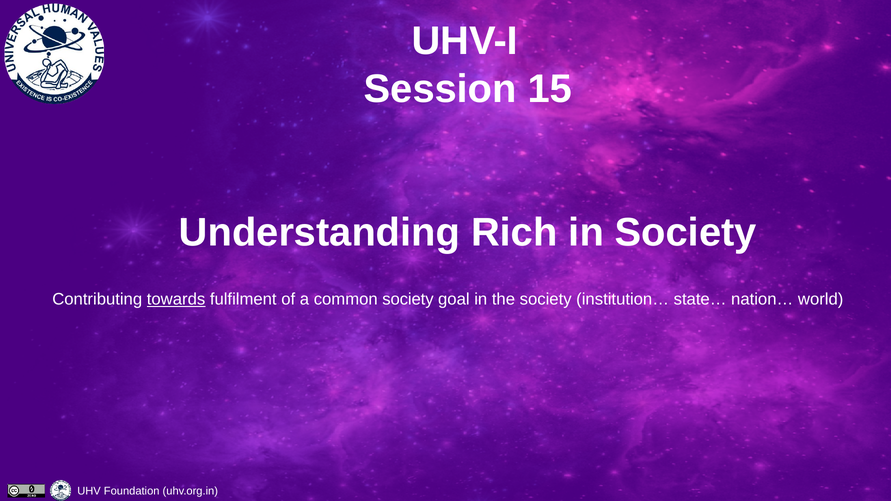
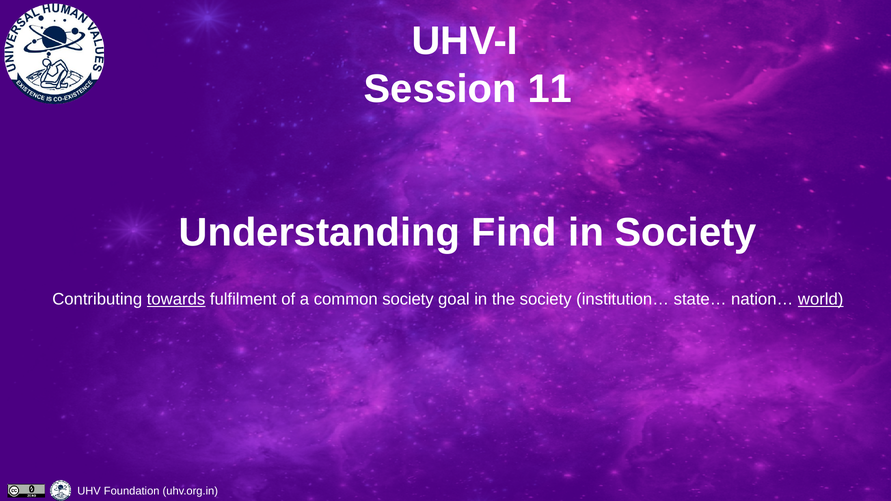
15: 15 -> 11
Rich: Rich -> Find
world underline: none -> present
